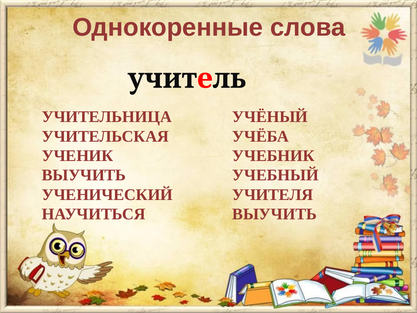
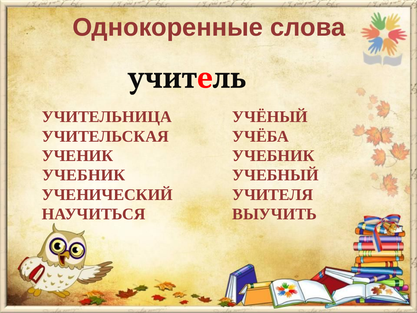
ВЫУЧИТЬ at (84, 175): ВЫУЧИТЬ -> УЧЕБНИК
